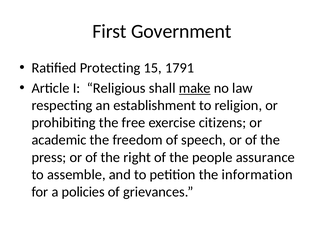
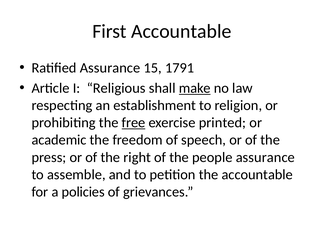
First Government: Government -> Accountable
Ratified Protecting: Protecting -> Assurance
free underline: none -> present
citizens: citizens -> printed
the information: information -> accountable
